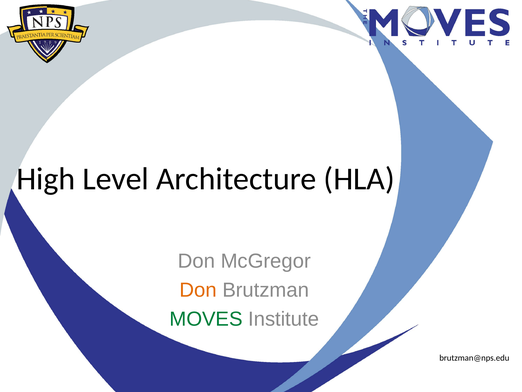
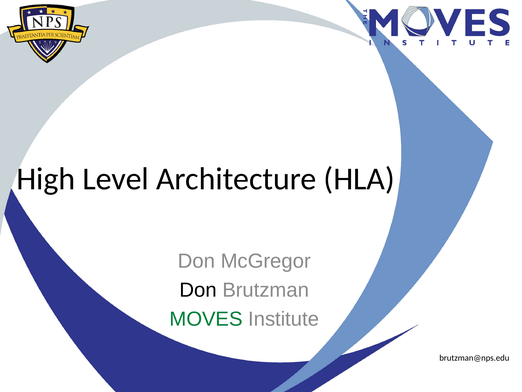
Don at (198, 290) colour: orange -> black
